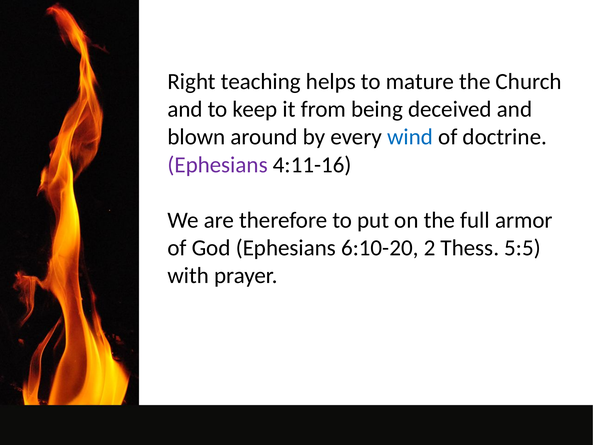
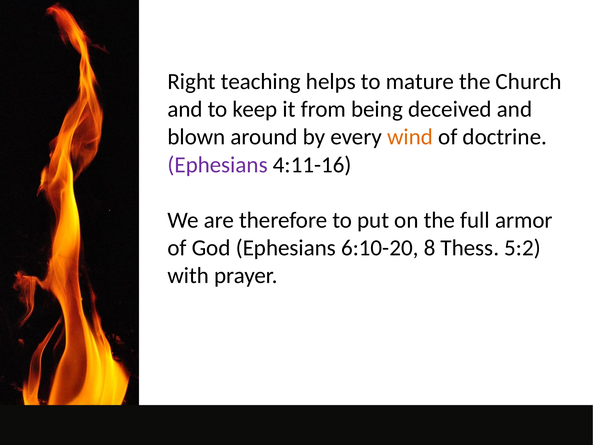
wind colour: blue -> orange
2: 2 -> 8
5:5: 5:5 -> 5:2
